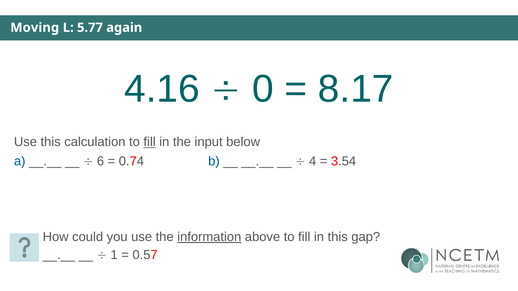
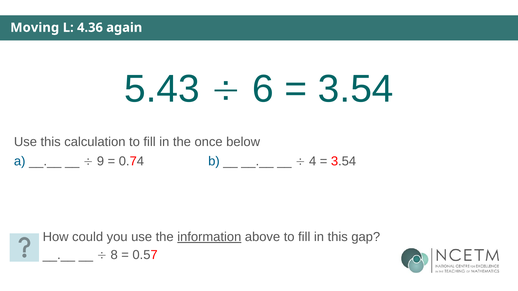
5.77: 5.77 -> 4.36
4.16: 4.16 -> 5.43
0: 0 -> 6
8.17 at (356, 89): 8.17 -> 3.54
fill at (150, 142) underline: present -> none
input: input -> once
6: 6 -> 9
1: 1 -> 8
